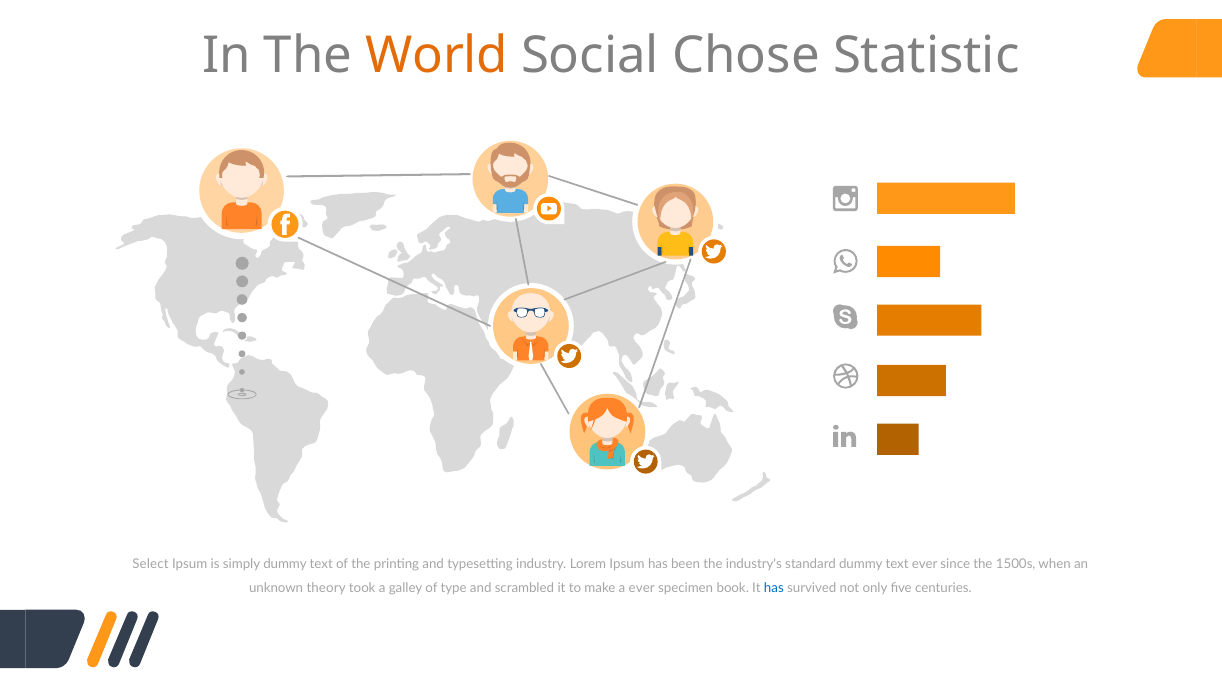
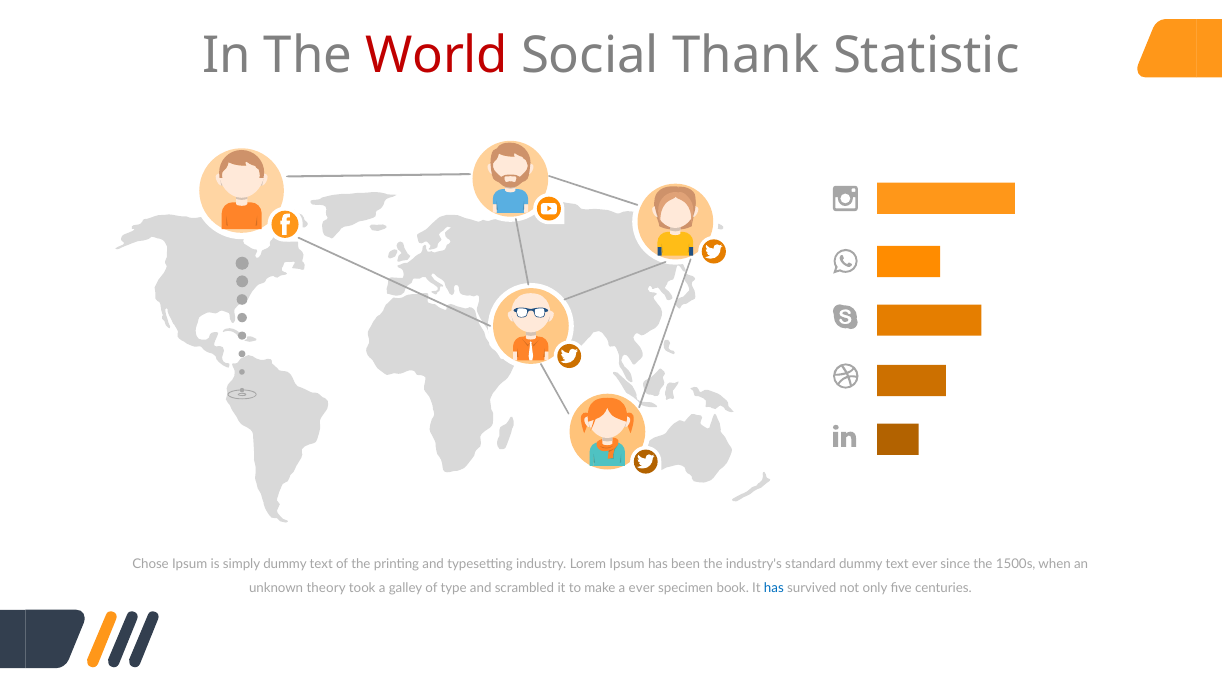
World colour: orange -> red
Chose: Chose -> Thank
Select: Select -> Chose
